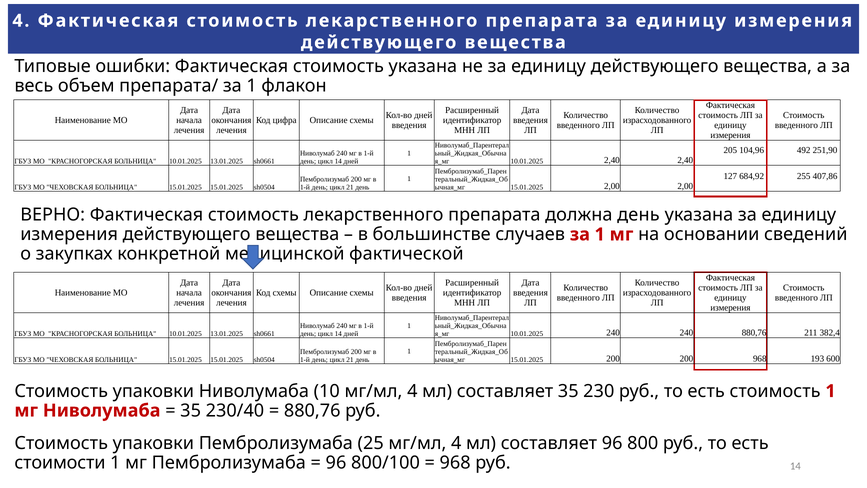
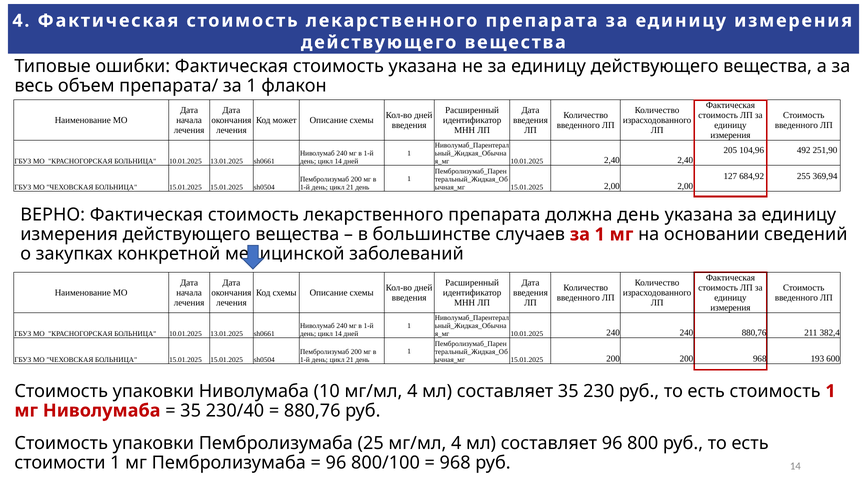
цифра: цифра -> может
407,86: 407,86 -> 369,94
фактической: фактической -> заболеваний
